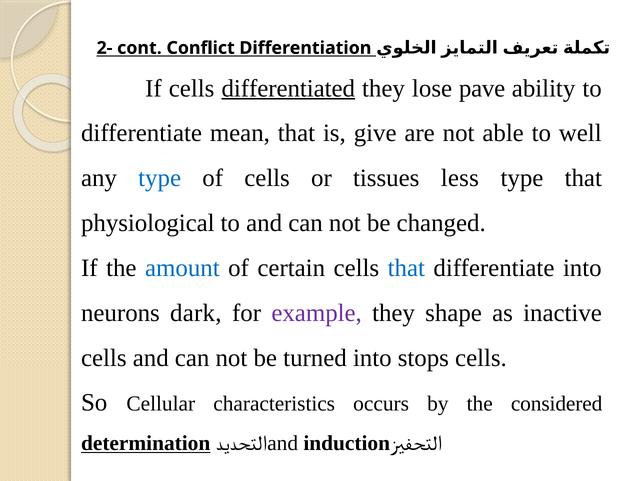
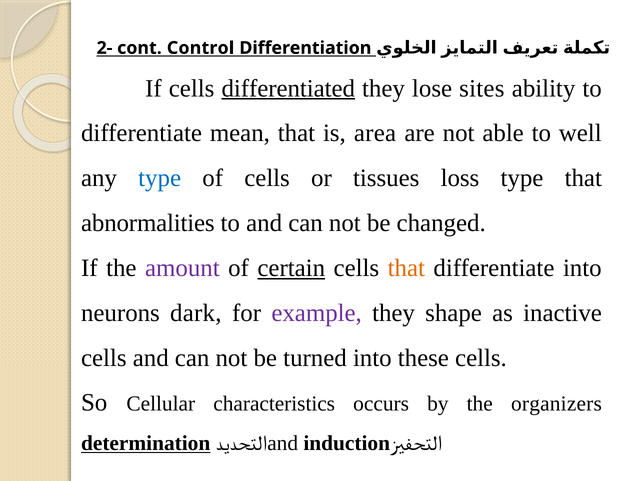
Conflict: Conflict -> Control
pave: pave -> sites
give: give -> area
less: less -> loss
physiological: physiological -> abnormalities
amount colour: blue -> purple
certain underline: none -> present
that at (406, 268) colour: blue -> orange
stops: stops -> these
considered: considered -> organizers
